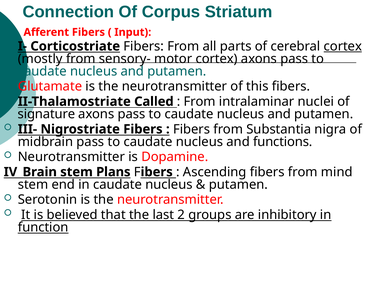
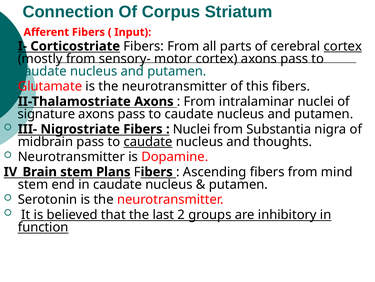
II-Thalamostriate Called: Called -> Axons
Fibers at (192, 129): Fibers -> Nuclei
caudate at (148, 141) underline: none -> present
functions: functions -> thoughts
